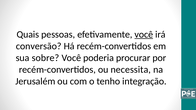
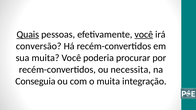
Quais underline: none -> present
sua sobre: sobre -> muita
Jerusalém: Jerusalém -> Conseguia
o tenho: tenho -> muita
